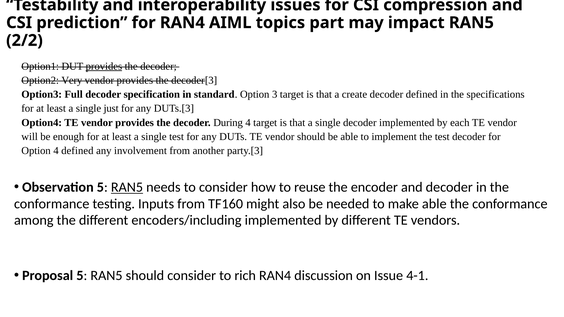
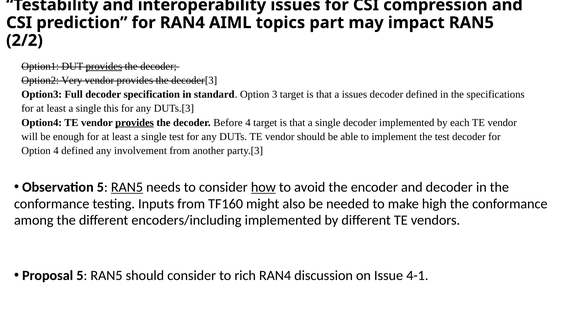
a create: create -> issues
just: just -> this
provides at (135, 123) underline: none -> present
During: During -> Before
how underline: none -> present
reuse: reuse -> avoid
make able: able -> high
